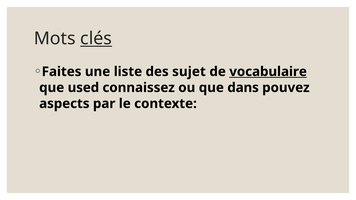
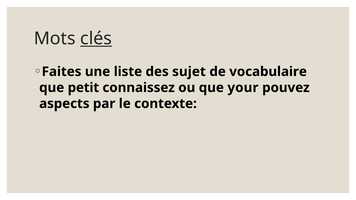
vocabulaire underline: present -> none
used: used -> petit
dans: dans -> your
